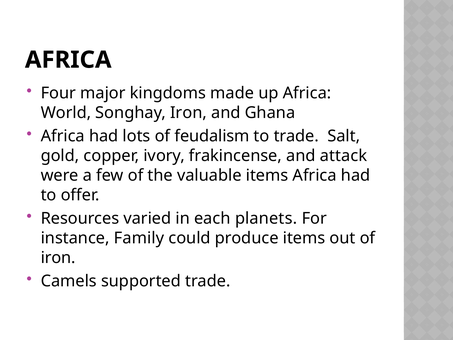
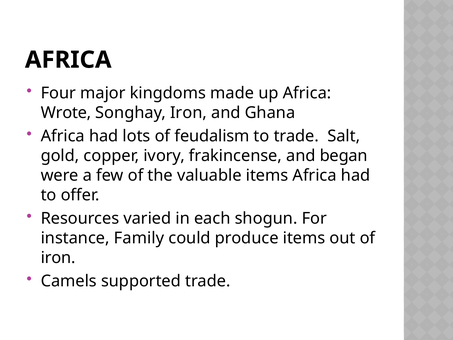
World: World -> Wrote
attack: attack -> began
planets: planets -> shogun
